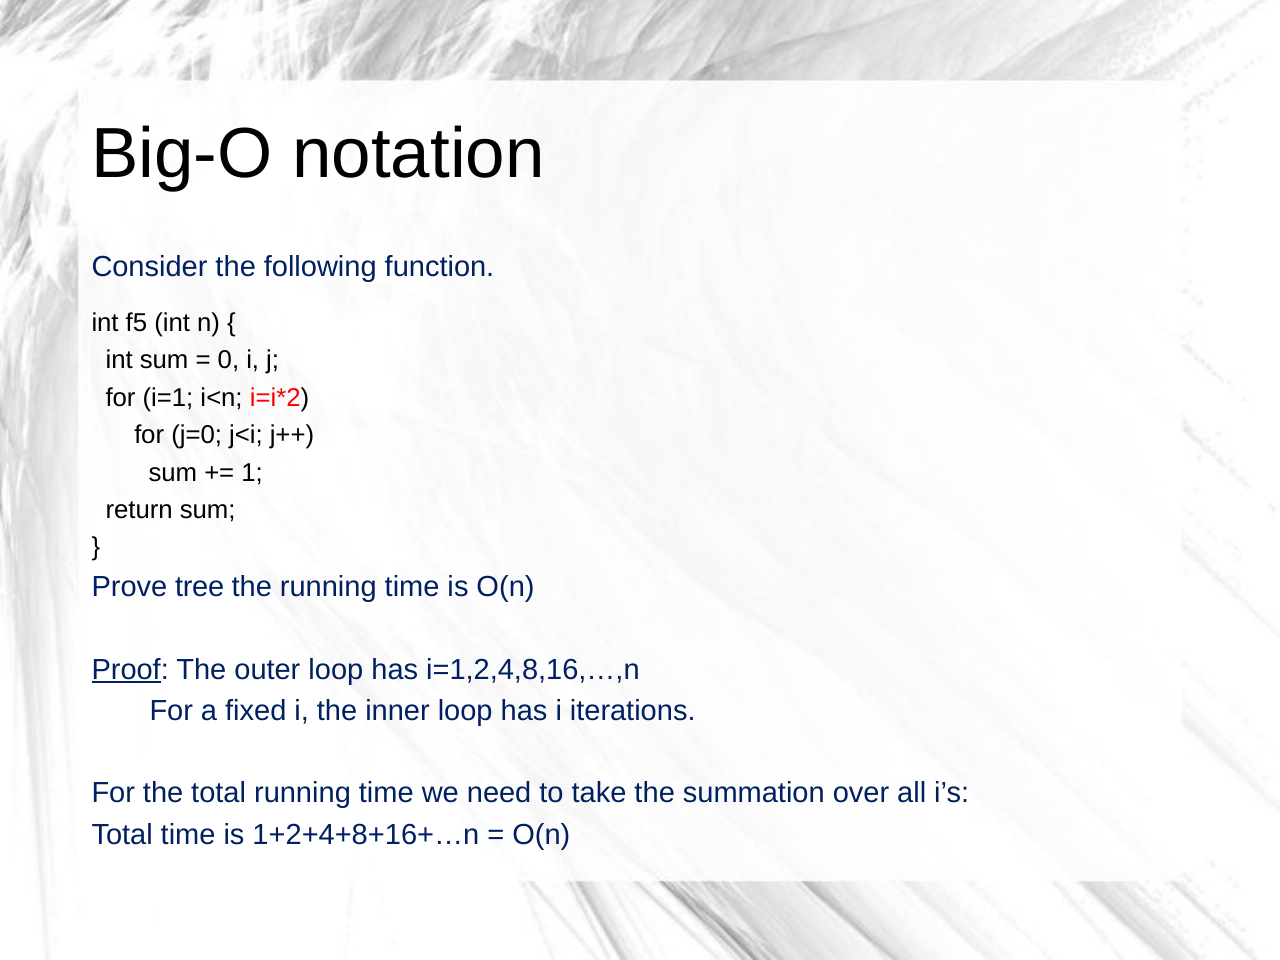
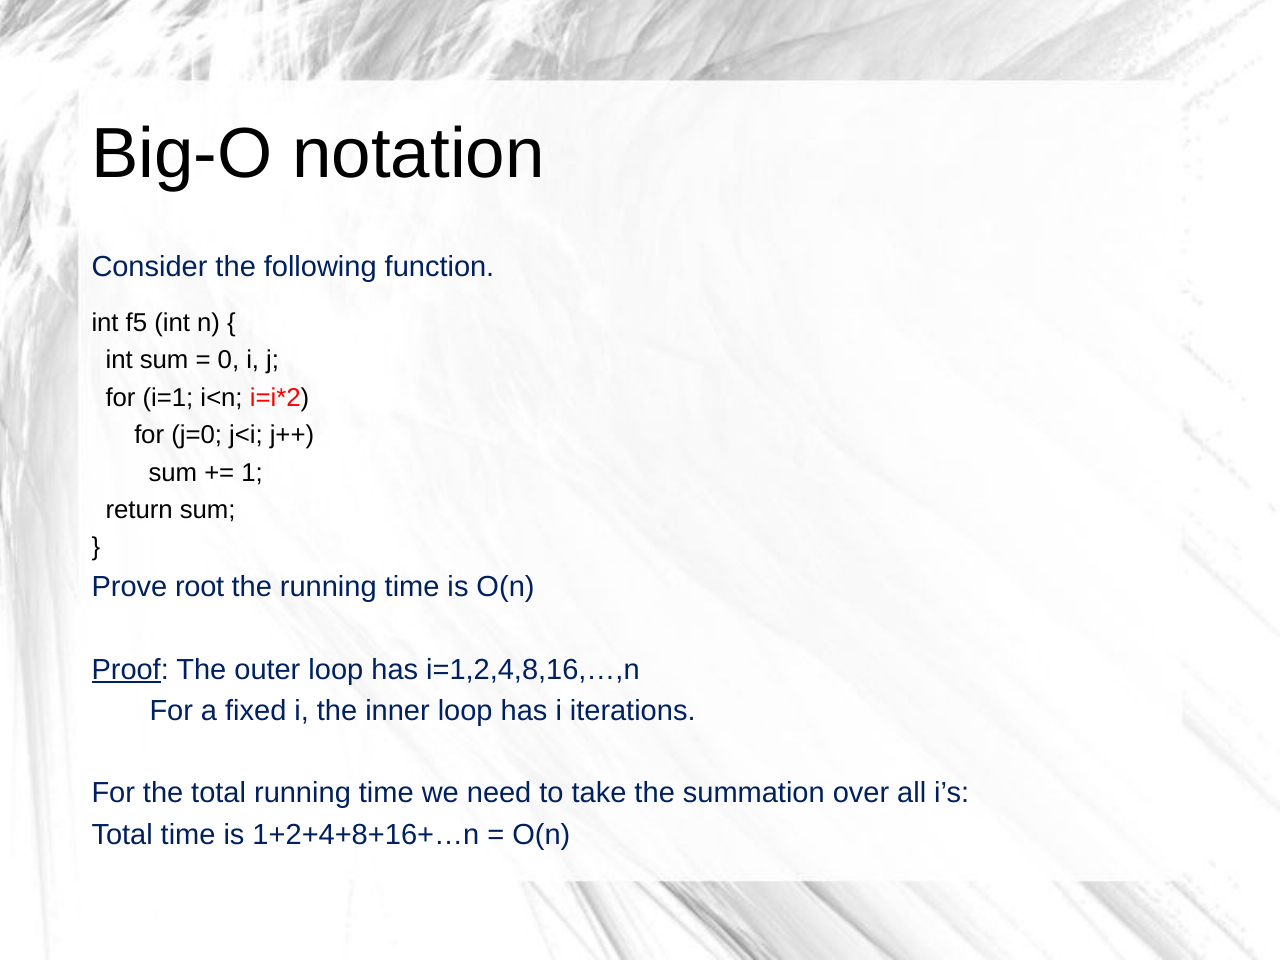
tree: tree -> root
